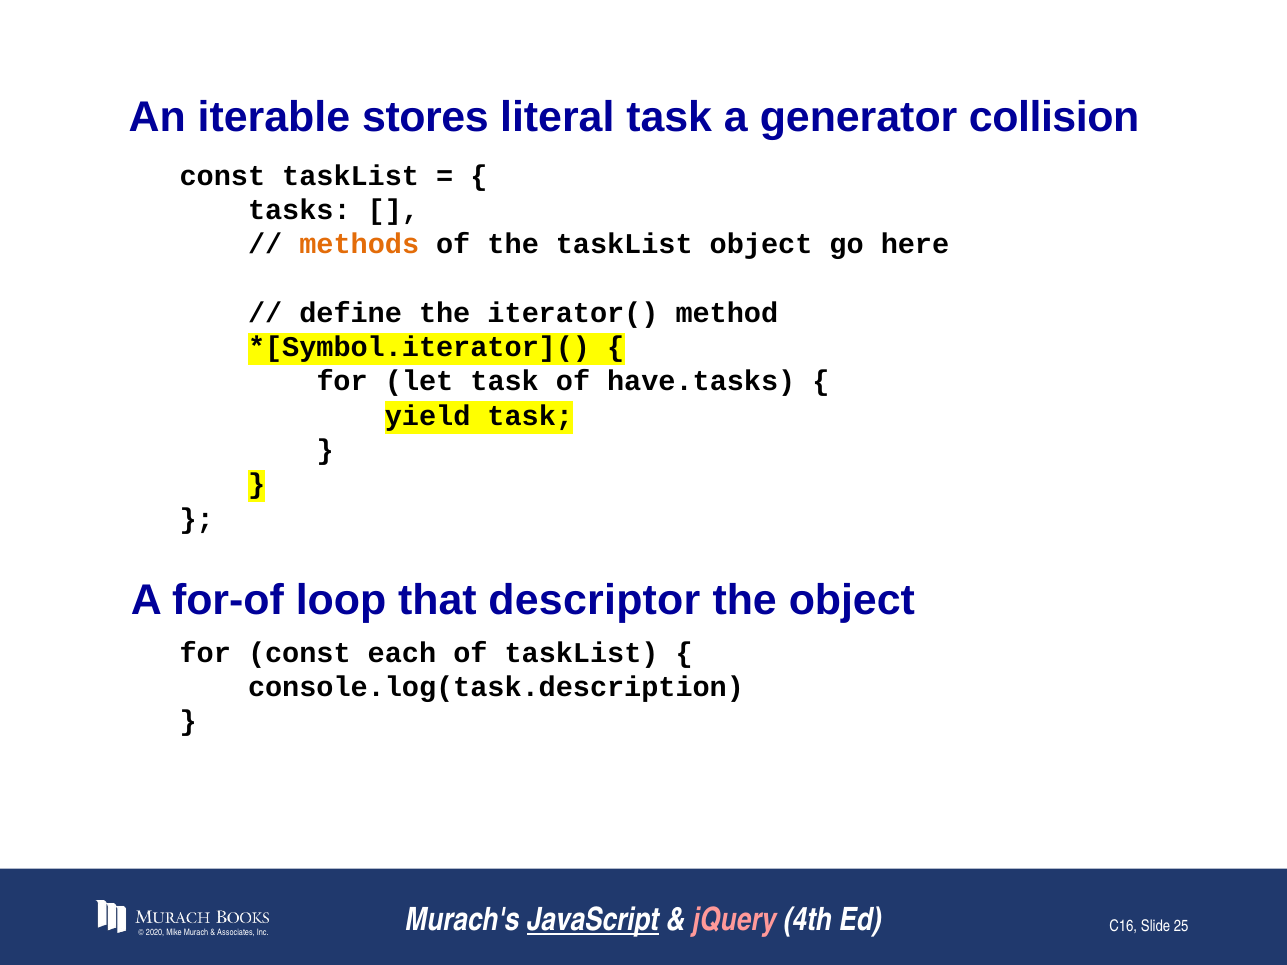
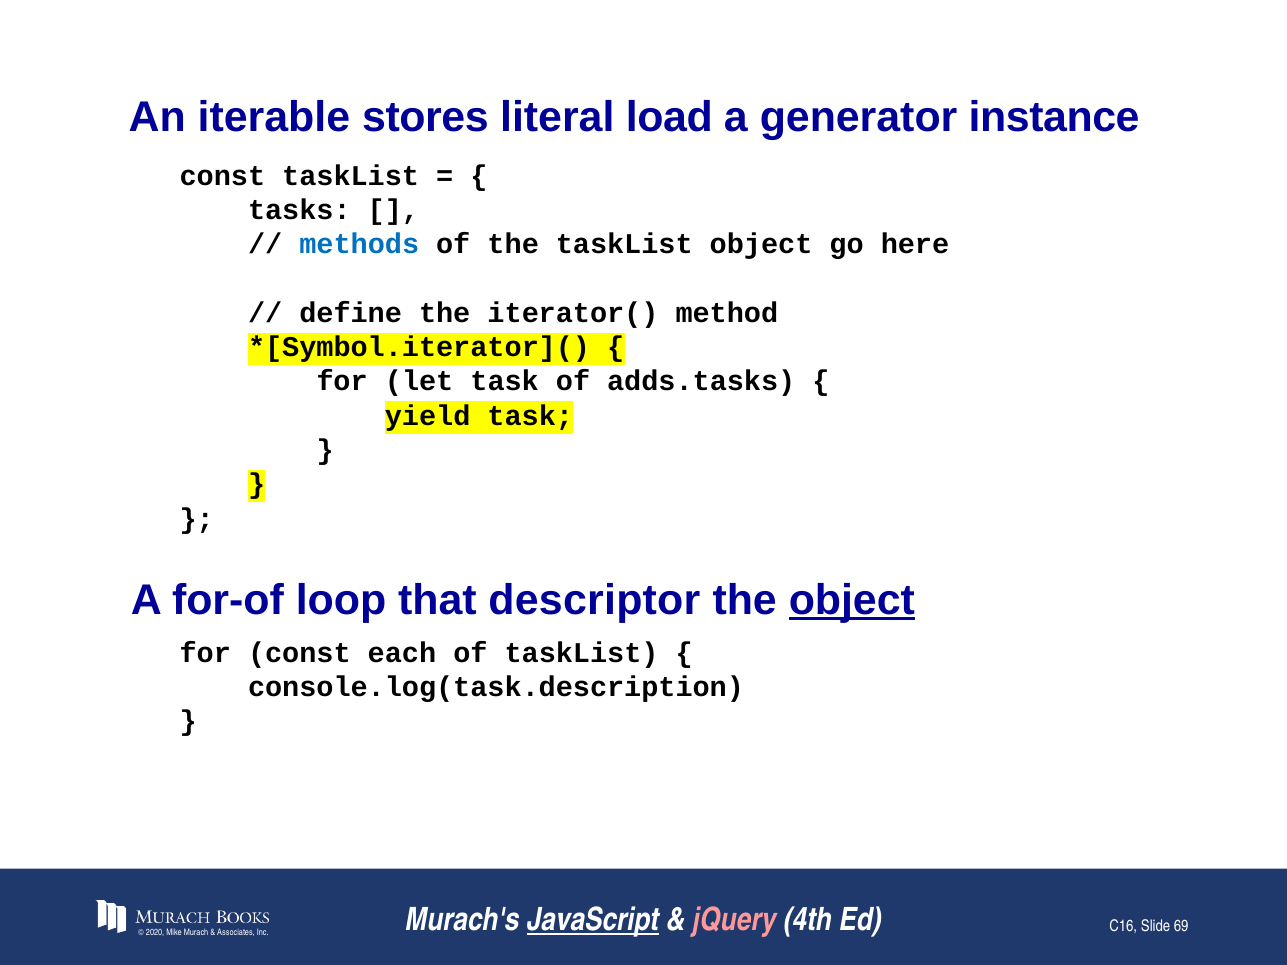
literal task: task -> load
collision: collision -> instance
methods colour: orange -> blue
have.tasks: have.tasks -> adds.tasks
object at (852, 600) underline: none -> present
25: 25 -> 69
